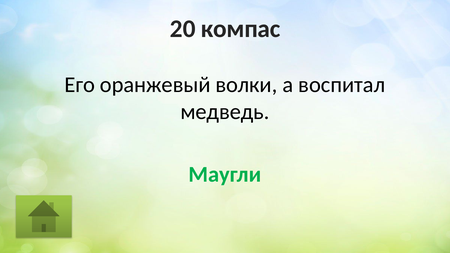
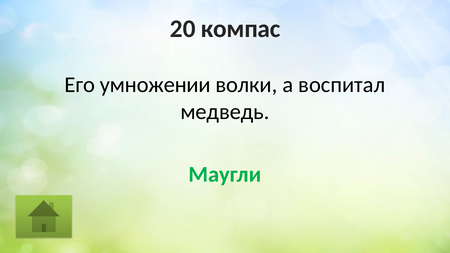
оранжевый: оранжевый -> умножении
